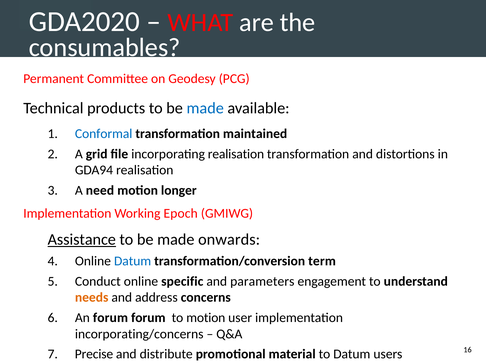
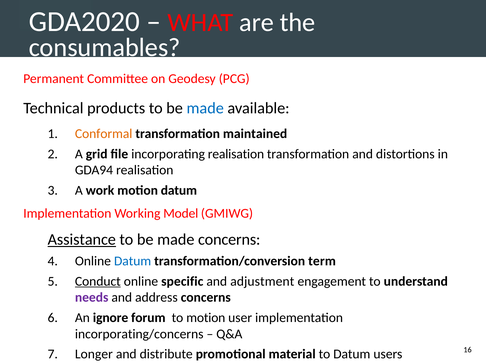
Conformal colour: blue -> orange
need: need -> work
motion longer: longer -> datum
Epoch: Epoch -> Model
made onwards: onwards -> concerns
Conduct underline: none -> present
parameters: parameters -> adjustment
needs colour: orange -> purple
An forum: forum -> ignore
Precise: Precise -> Longer
